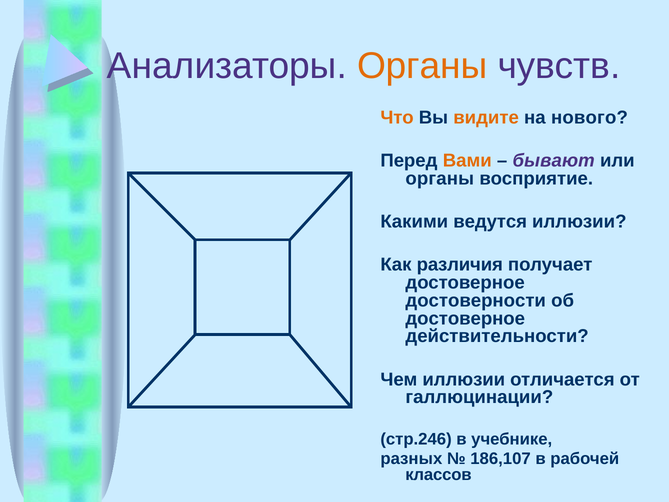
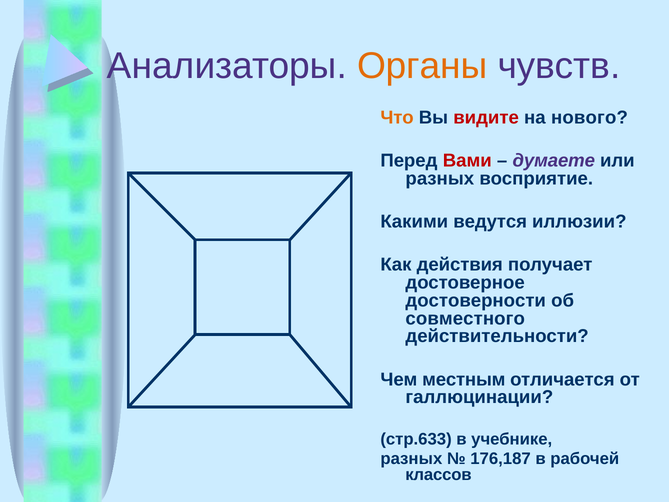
видите colour: orange -> red
Вами colour: orange -> red
бывают: бывают -> думаете
органы at (440, 178): органы -> разных
различия: различия -> действия
достоверное at (465, 318): достоверное -> совместного
Чем иллюзии: иллюзии -> местным
стр.246: стр.246 -> стр.633
186,107: 186,107 -> 176,187
